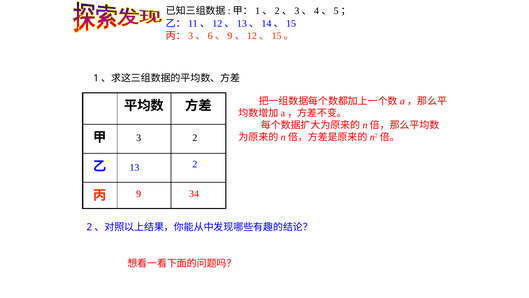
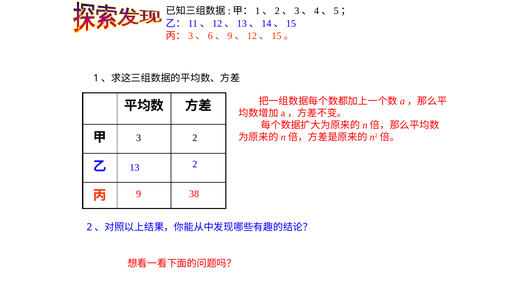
34: 34 -> 38
